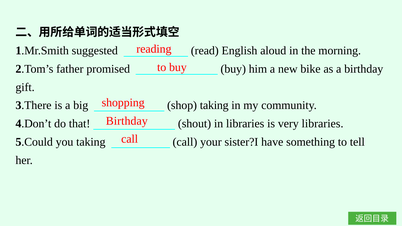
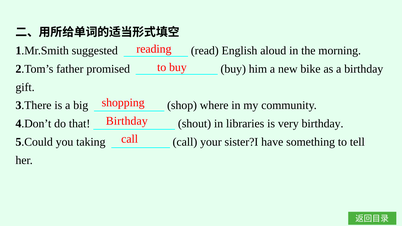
shop taking: taking -> where
very libraries: libraries -> birthday
